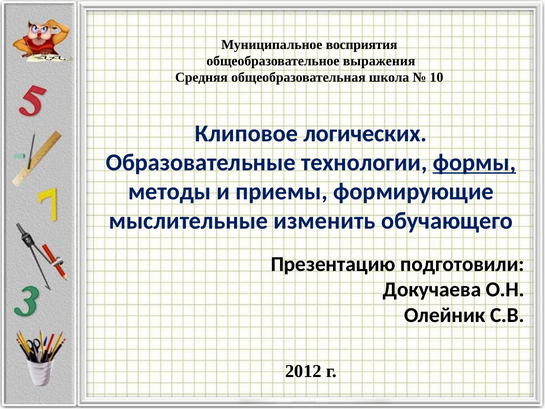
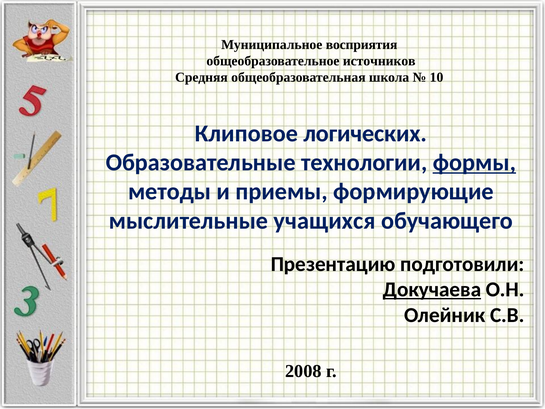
выражения: выражения -> источников
изменить: изменить -> учащихся
Докучаева underline: none -> present
2012: 2012 -> 2008
